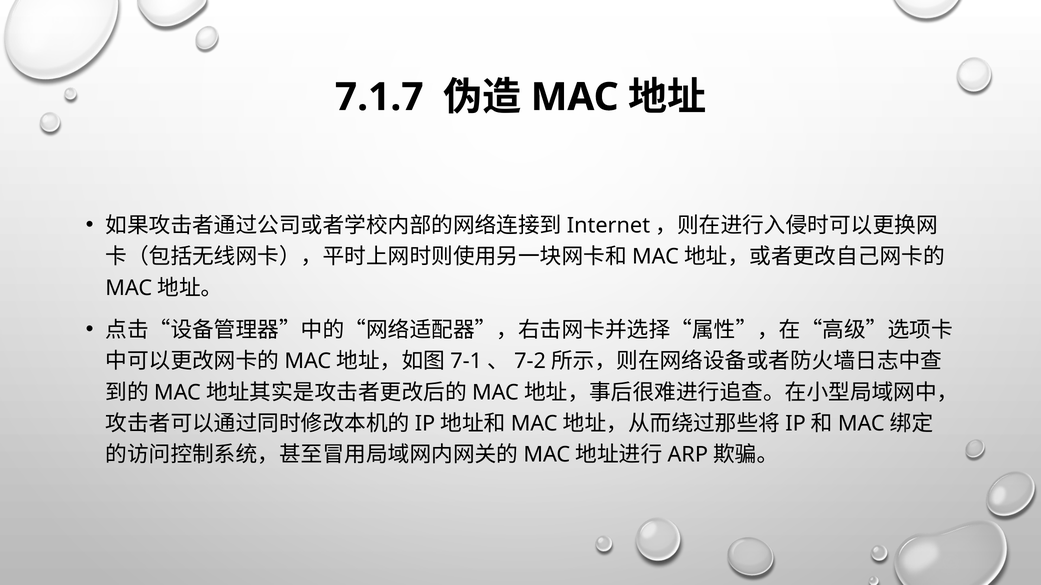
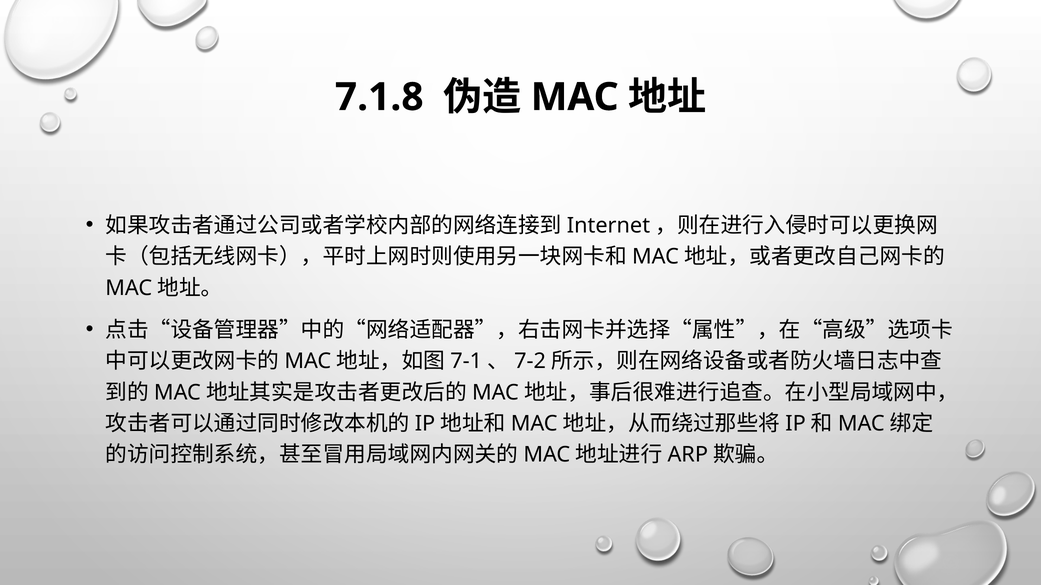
7.1.7: 7.1.7 -> 7.1.8
